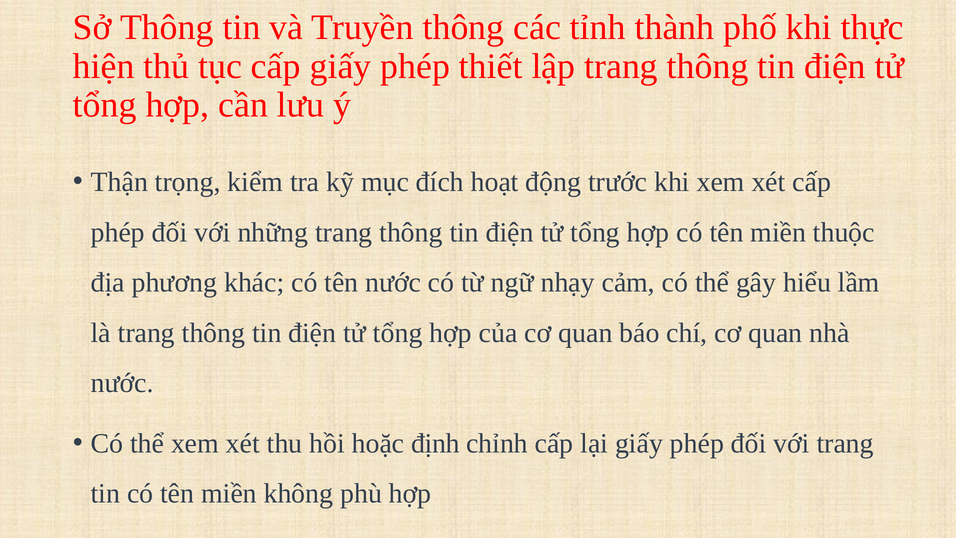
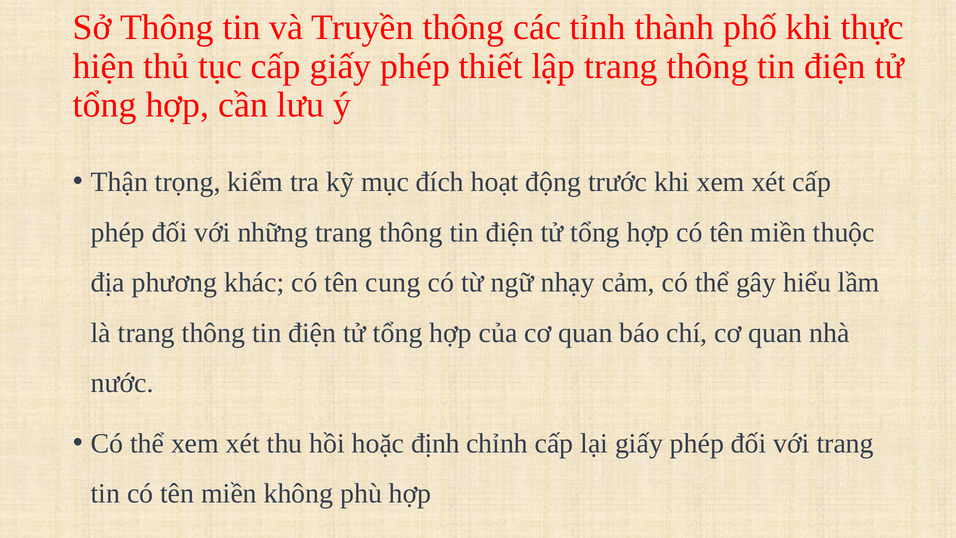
tên nước: nước -> cung
